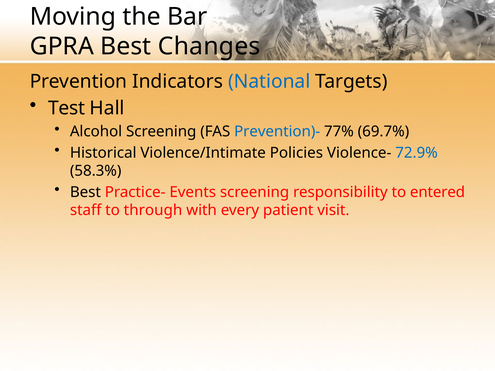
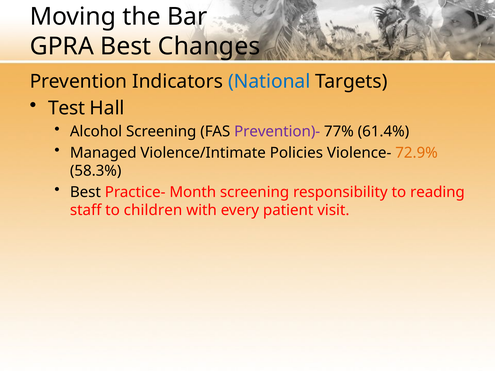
Prevention)- colour: blue -> purple
69.7%: 69.7% -> 61.4%
Historical: Historical -> Managed
72.9% colour: blue -> orange
Events: Events -> Month
entered: entered -> reading
through: through -> children
